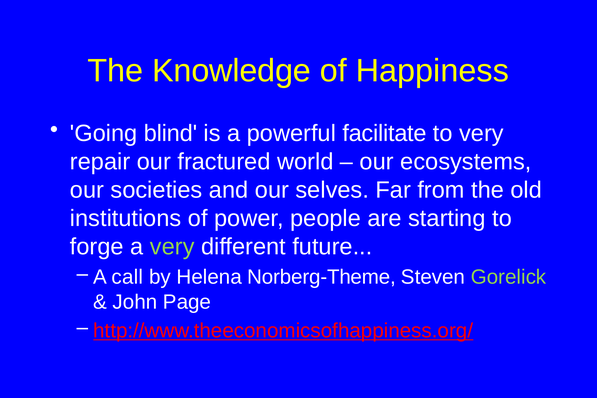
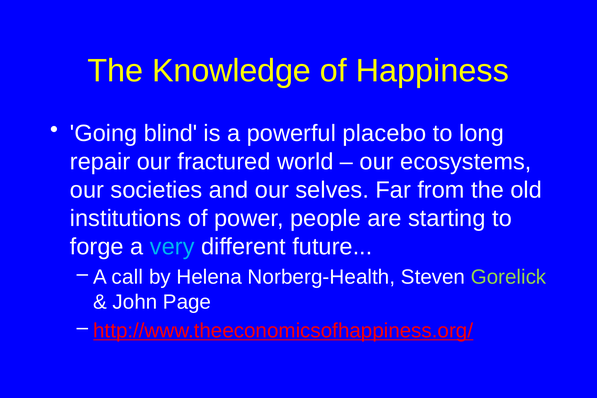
facilitate: facilitate -> placebo
to very: very -> long
very at (172, 247) colour: light green -> light blue
Norberg-Theme: Norberg-Theme -> Norberg-Health
